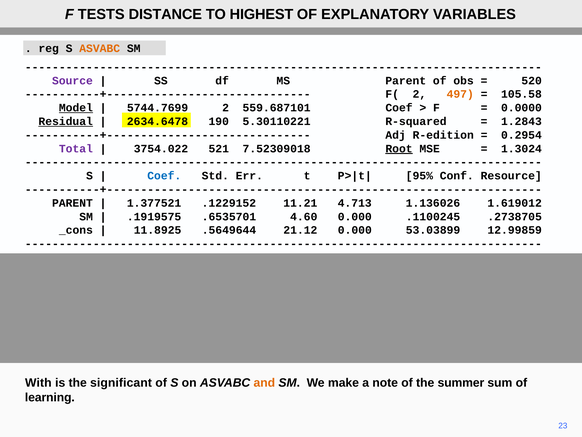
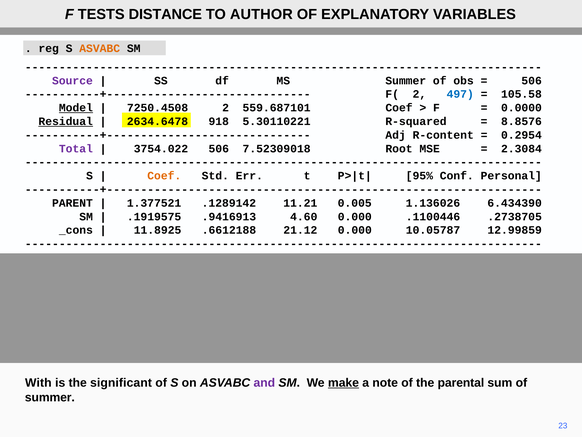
HIGHEST: HIGHEST -> AUTHOR
MS Parent: Parent -> Summer
520 at (532, 81): 520 -> 506
497 colour: orange -> blue
5744.7699: 5744.7699 -> 7250.4508
190: 190 -> 918
1.2843: 1.2843 -> 8.8576
R-edition: R-edition -> R-content
3754.022 521: 521 -> 506
Root underline: present -> none
1.3024: 1.3024 -> 2.3084
Coef at (164, 176) colour: blue -> orange
Resource: Resource -> Personal
.1229152: .1229152 -> .1289142
4.713: 4.713 -> 0.005
1.619012: 1.619012 -> 6.434390
.6535701: .6535701 -> .9416913
.1100245: .1100245 -> .1100446
.5649644: .5649644 -> .6612188
53.03899: 53.03899 -> 10.05787
and colour: orange -> purple
make underline: none -> present
summer: summer -> parental
learning at (50, 397): learning -> summer
